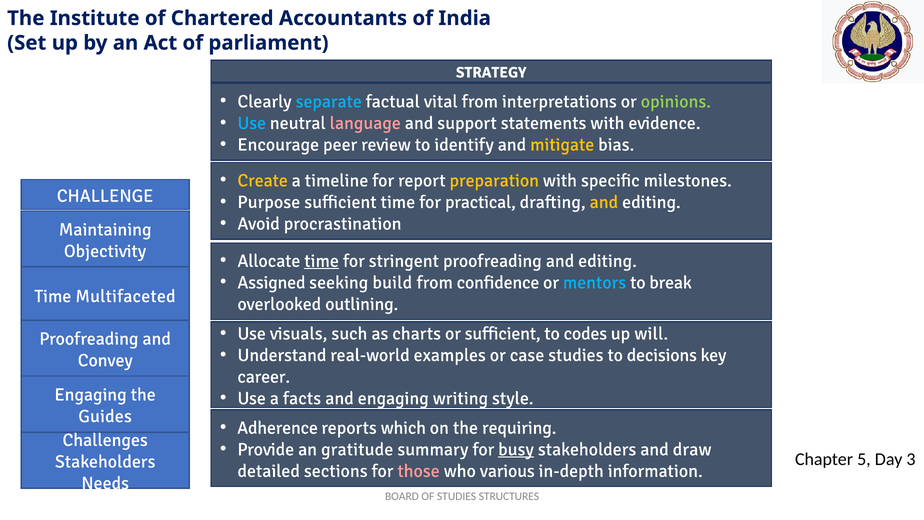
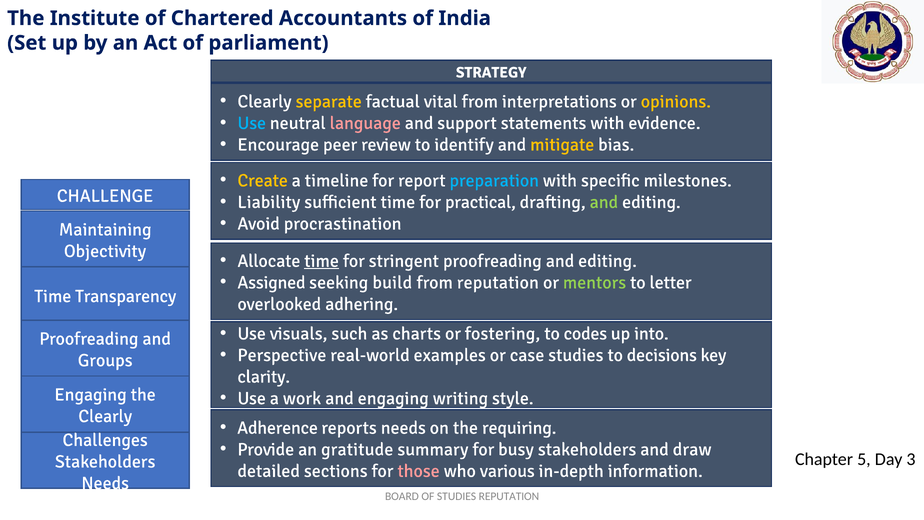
separate colour: light blue -> yellow
opinions colour: light green -> yellow
preparation colour: yellow -> light blue
Purpose: Purpose -> Liability
and at (604, 202) colour: yellow -> light green
from confidence: confidence -> reputation
mentors colour: light blue -> light green
break: break -> letter
Multifaceted: Multifaceted -> Transparency
outlining: outlining -> adhering
or sufficient: sufficient -> fostering
will: will -> into
Understand: Understand -> Perspective
Convey: Convey -> Groups
career: career -> clarity
facts: facts -> work
Guides at (105, 416): Guides -> Clearly
reports which: which -> needs
busy underline: present -> none
STUDIES STRUCTURES: STRUCTURES -> REPUTATION
